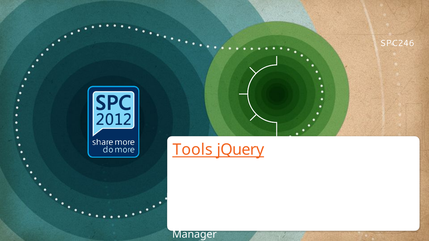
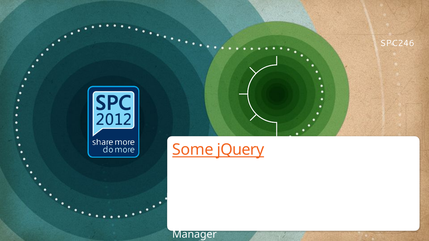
Tools: Tools -> Some
